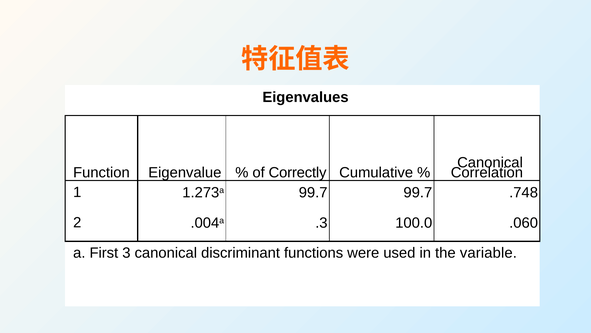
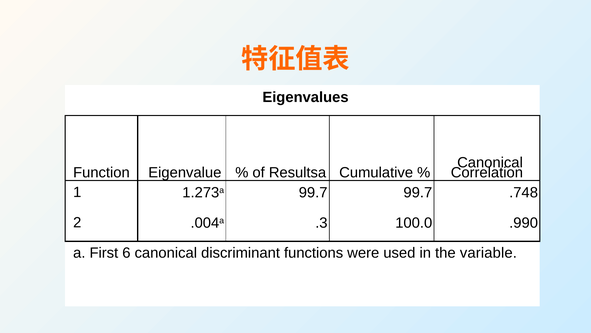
Correctly: Correctly -> Resultsa
.060: .060 -> .990
3: 3 -> 6
